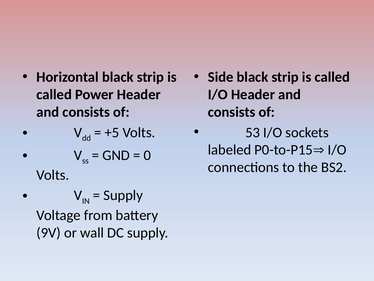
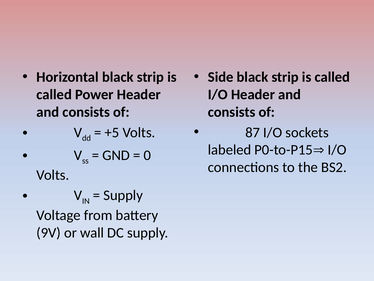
53: 53 -> 87
